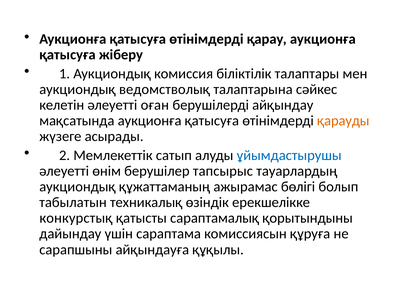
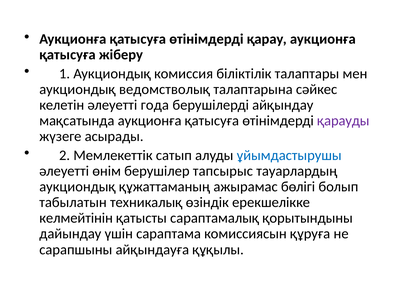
оған: оған -> года
қарауды colour: orange -> purple
конкурстық: конкурстық -> келмейтінін
